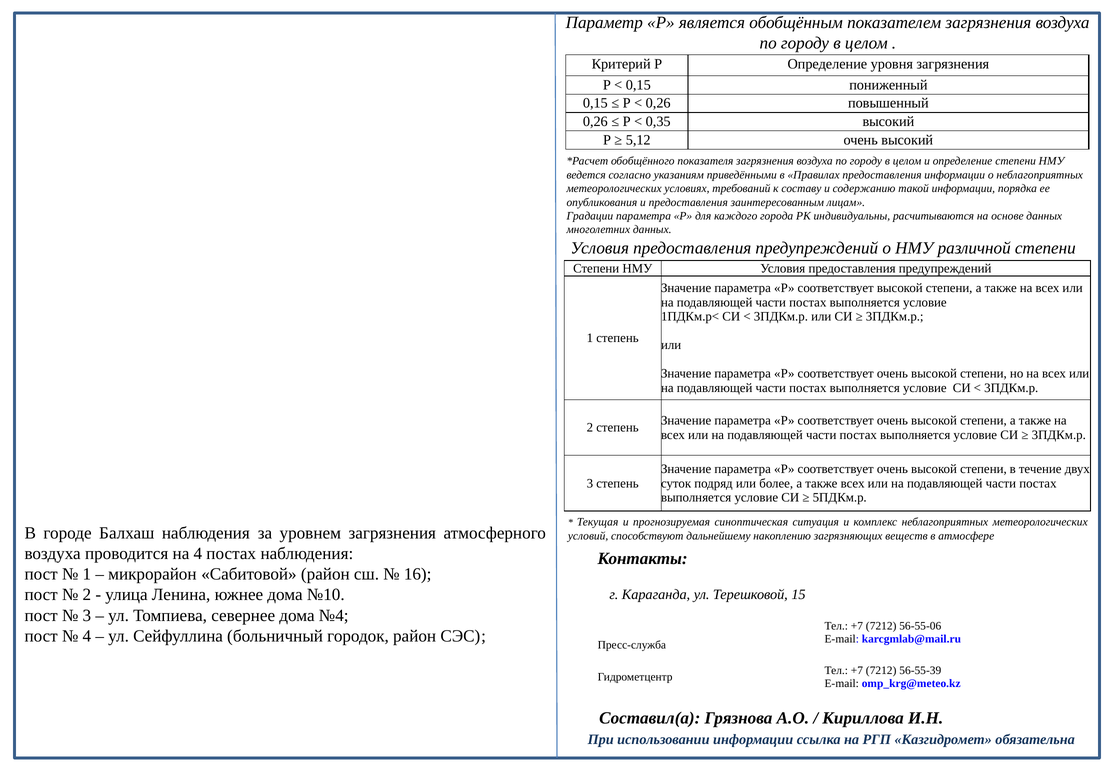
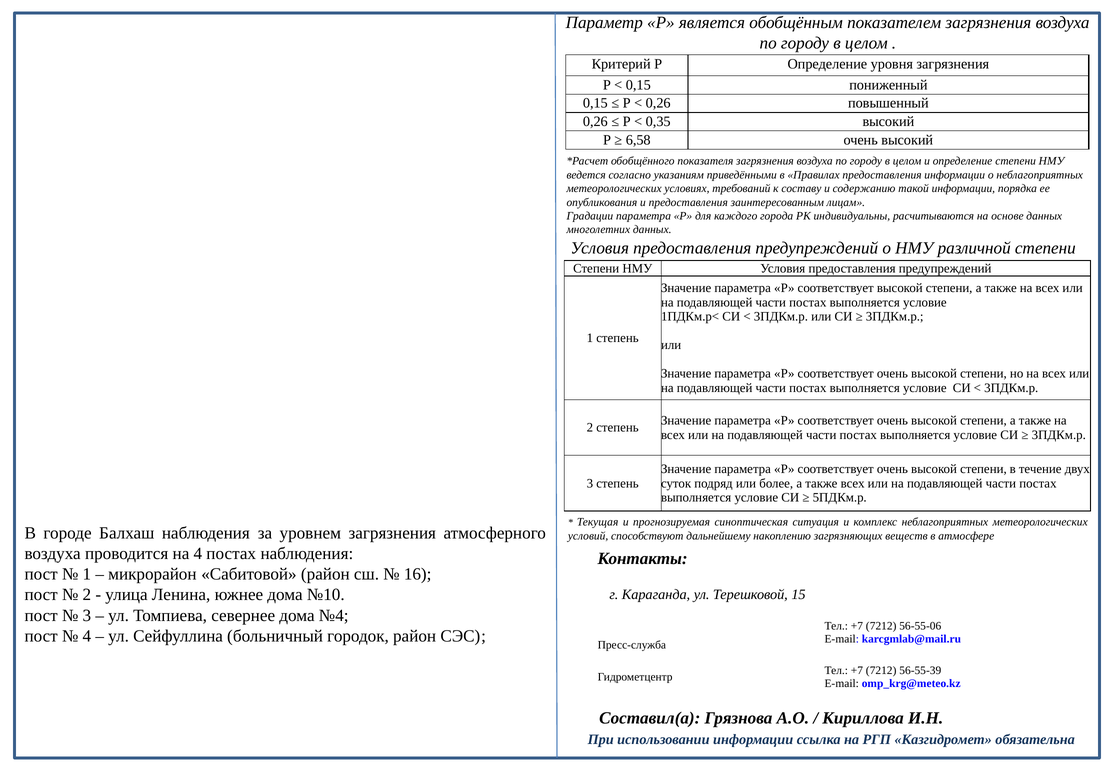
5,12: 5,12 -> 6,58
